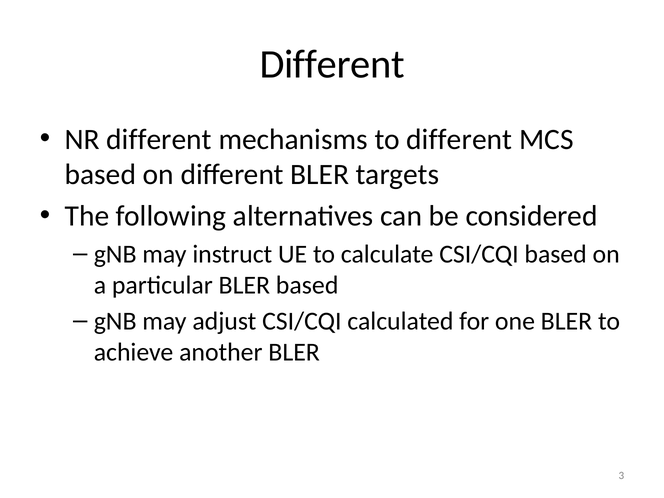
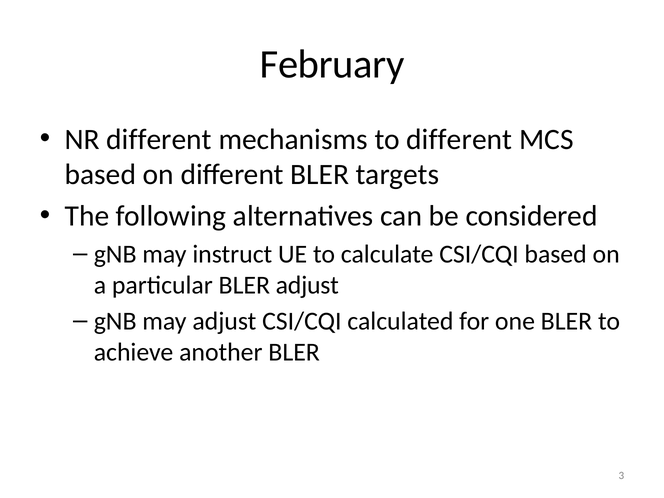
Different at (332, 64): Different -> February
BLER based: based -> adjust
